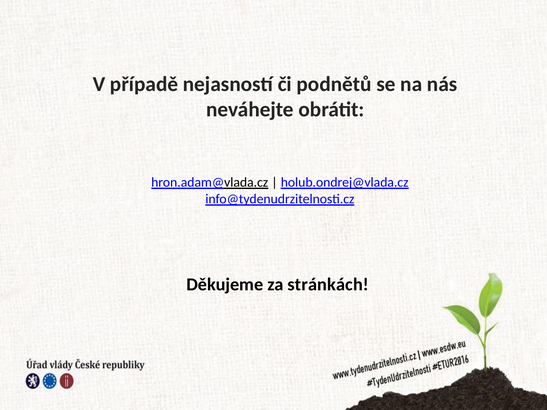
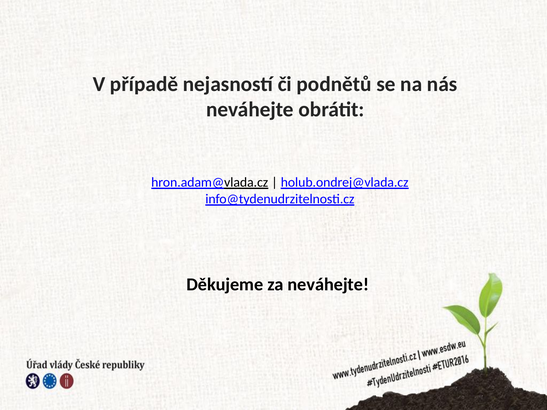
za stránkách: stránkách -> neváhejte
